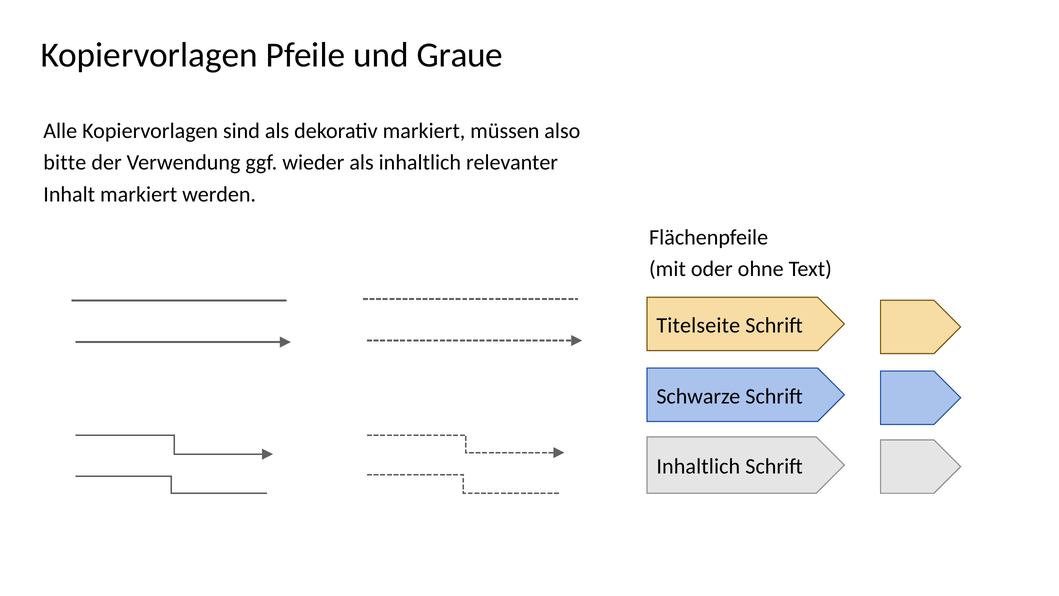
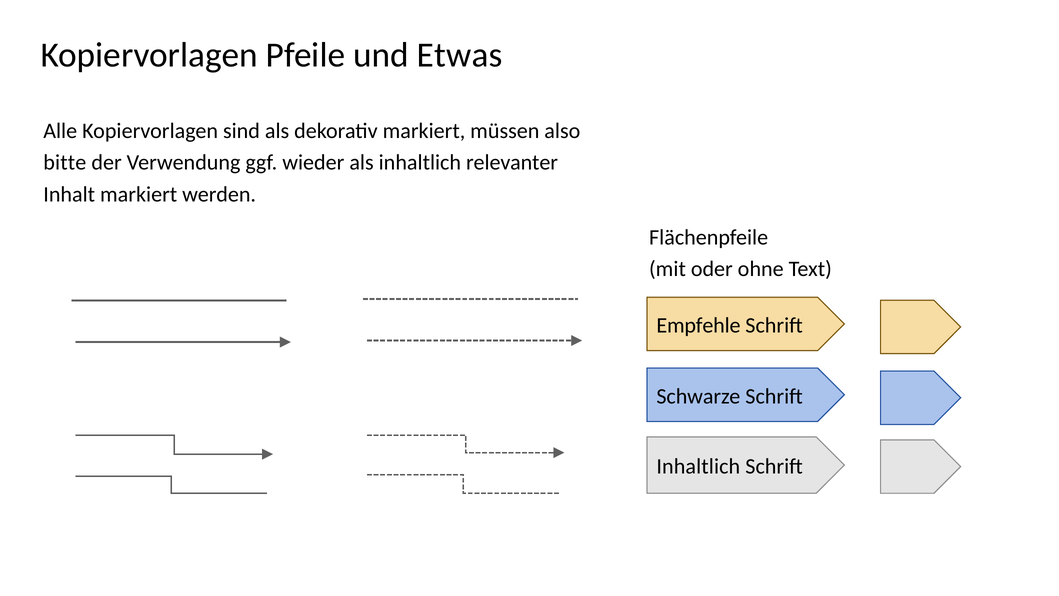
Graue: Graue -> Etwas
Titelseite: Titelseite -> Empfehle
